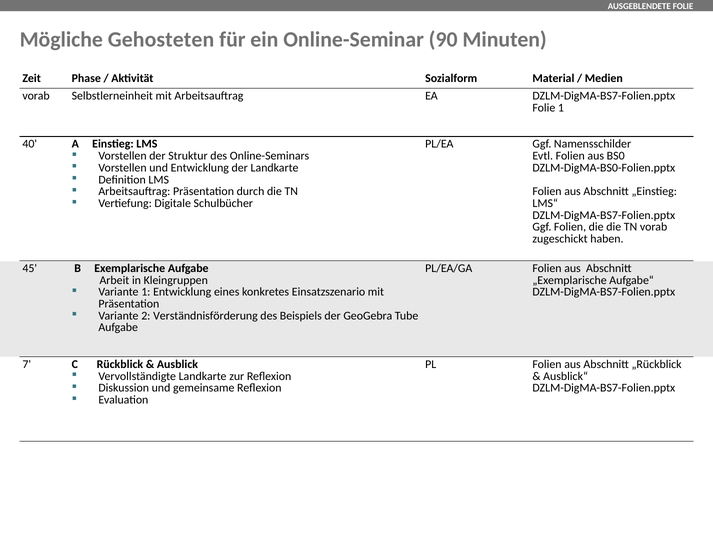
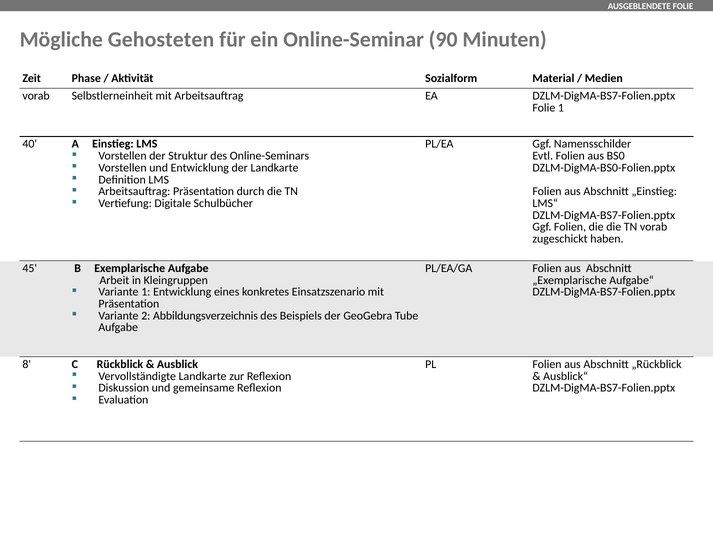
Verständnisförderung: Verständnisförderung -> Abbildungsverzeichnis
7: 7 -> 8
